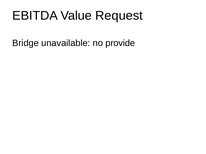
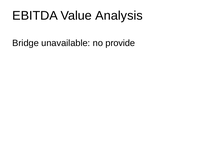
Request: Request -> Analysis
